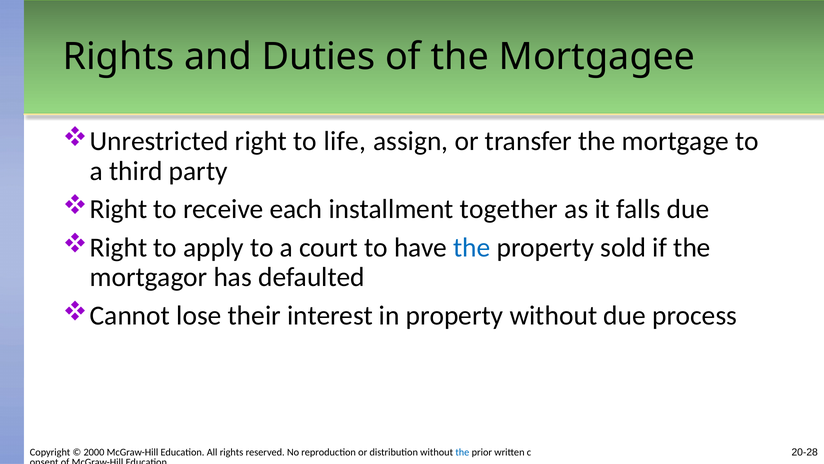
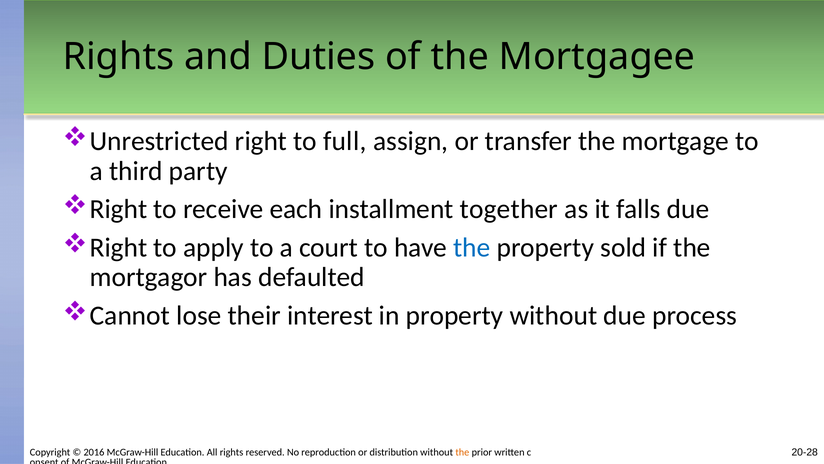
life: life -> full
2000: 2000 -> 2016
the at (462, 452) colour: blue -> orange
